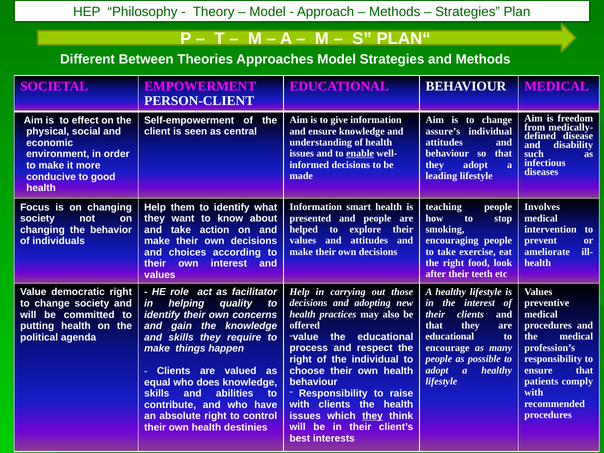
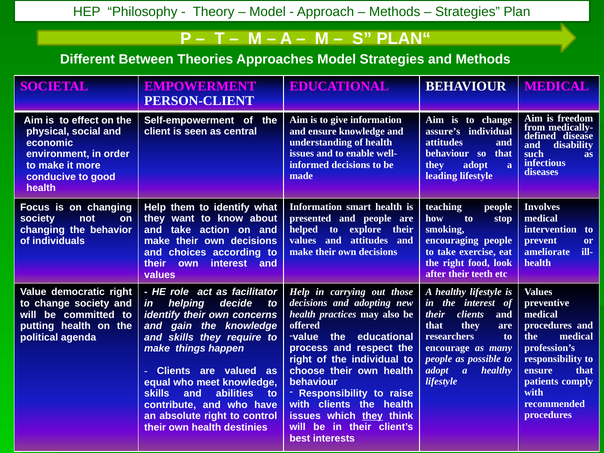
enable underline: present -> none
quality: quality -> decide
educational at (450, 337): educational -> researchers
does: does -> meet
